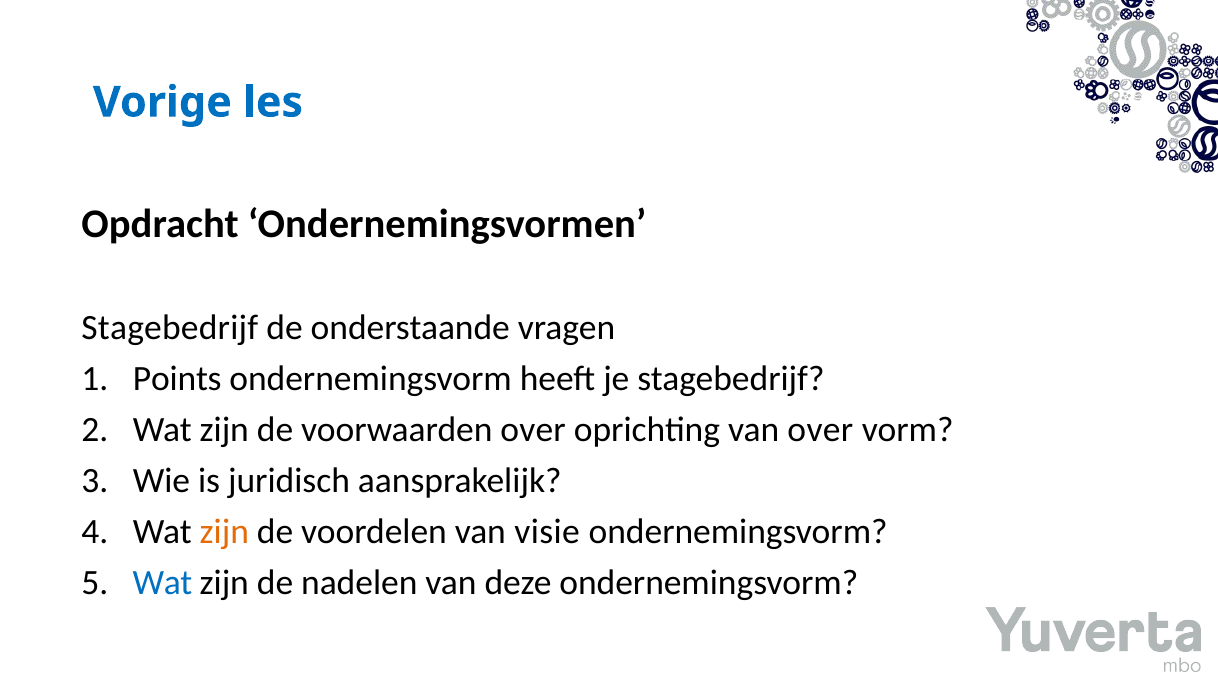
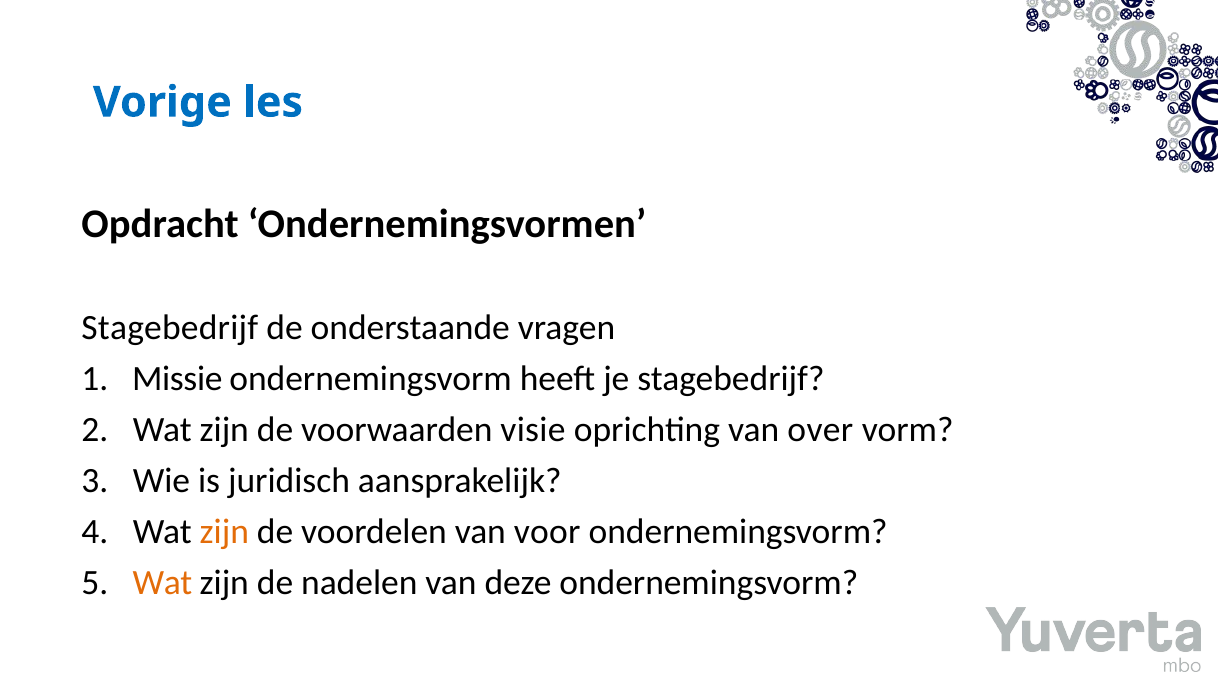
Points: Points -> Missie
voorwaarden over: over -> visie
visie: visie -> voor
Wat at (162, 583) colour: blue -> orange
